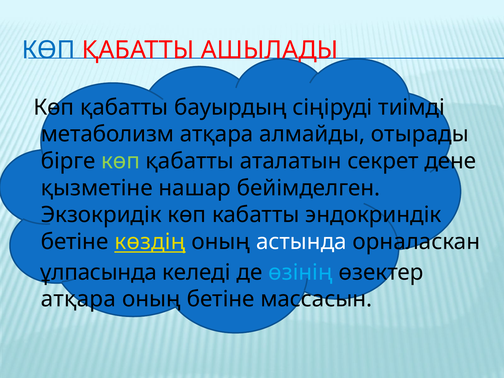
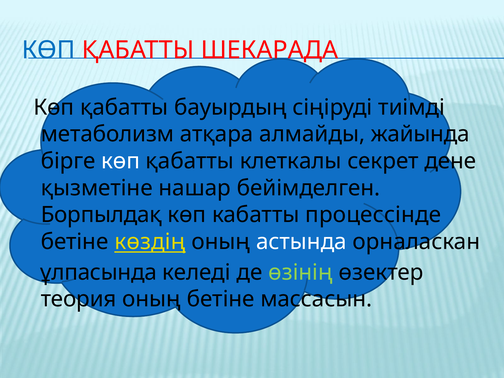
АШЫЛАДЫ: АШЫЛАДЫ -> ШЕКАРАДА
отырады: отырады -> жайында
көп at (121, 161) colour: light green -> white
аталатын: аталатын -> клеткалы
Экзокридік: Экзокридік -> Борпылдақ
эндокриндік: эндокриндік -> процессінде
өзінің colour: light blue -> light green
атқара at (78, 299): атқара -> теория
